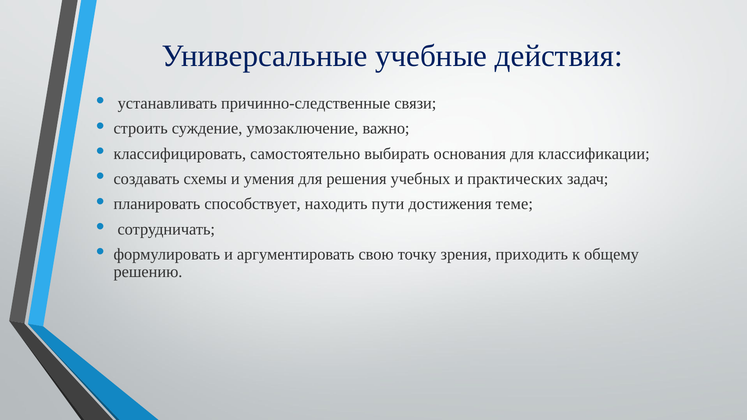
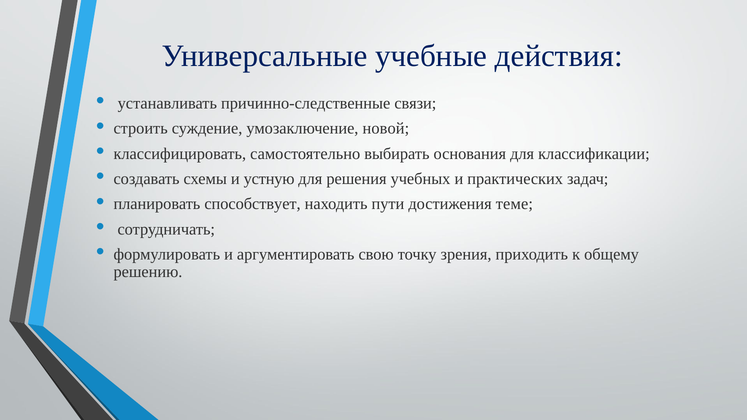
важно: важно -> новой
умения: умения -> устную
